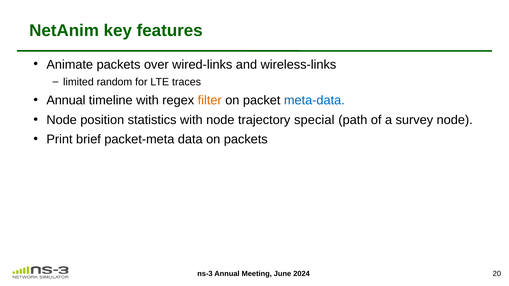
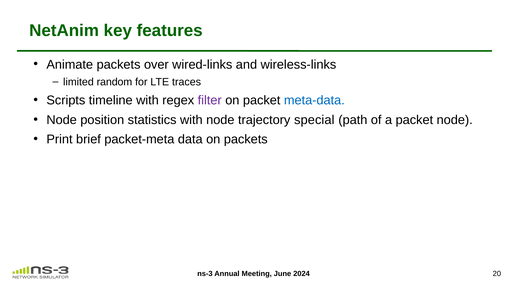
Annual at (66, 101): Annual -> Scripts
filter colour: orange -> purple
a survey: survey -> packet
